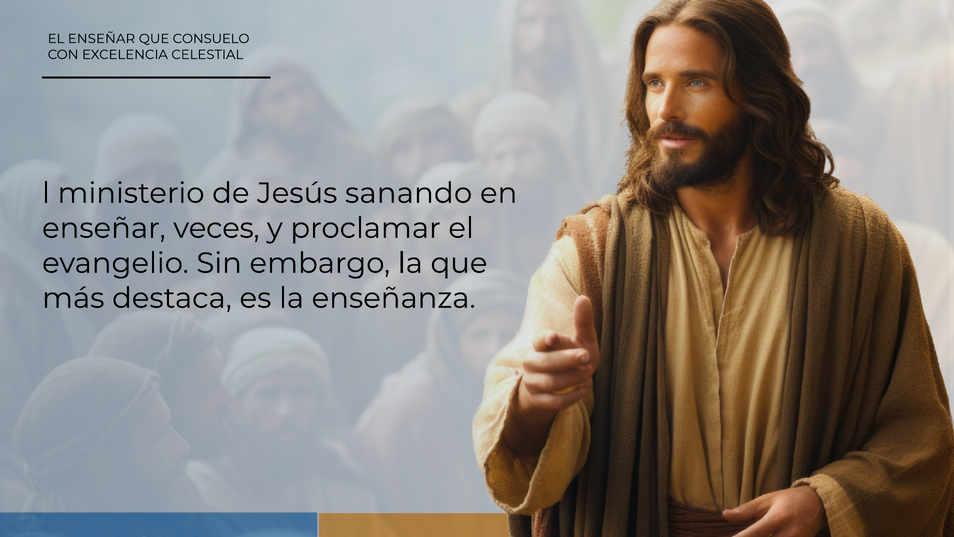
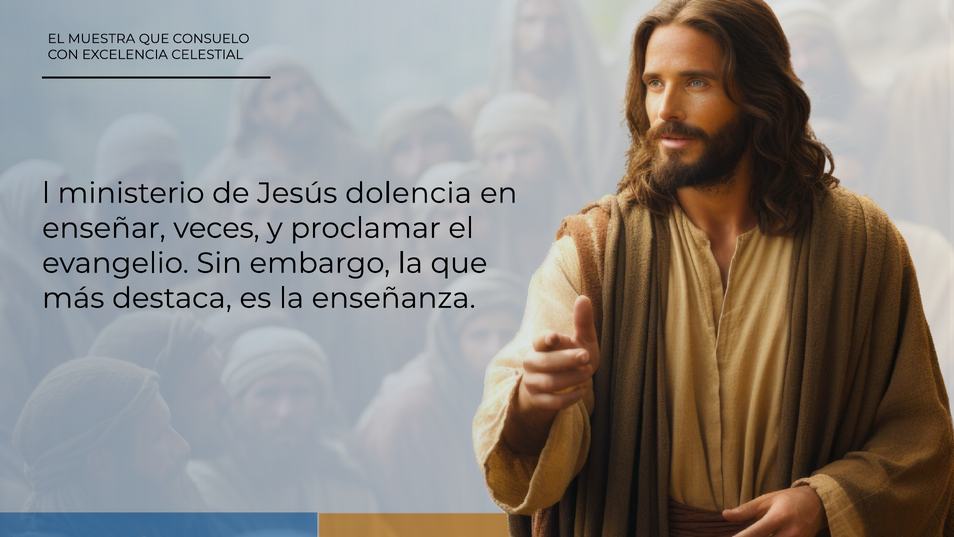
EL ENSEÑAR: ENSEÑAR -> MUESTRA
sanando: sanando -> dolencia
